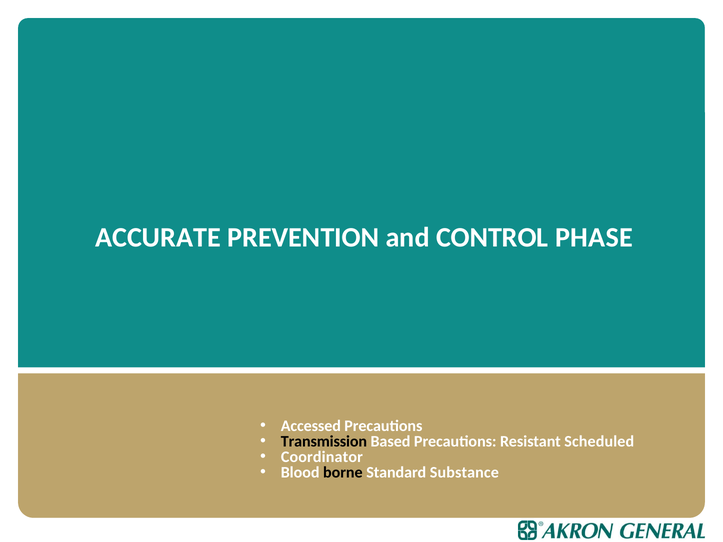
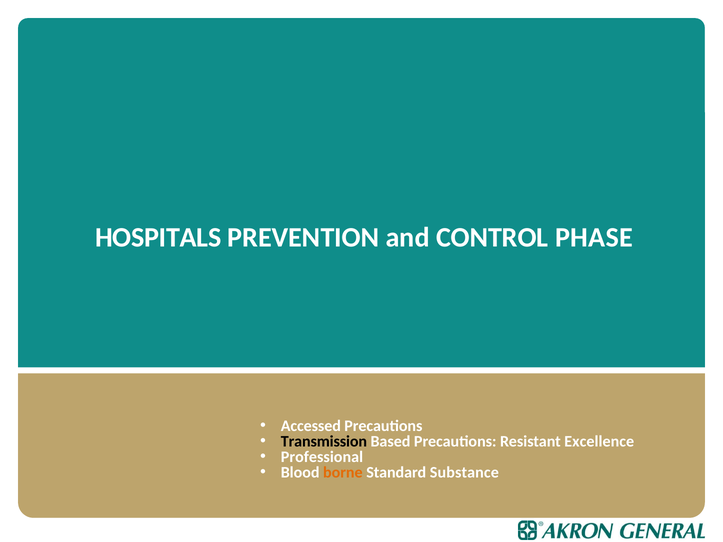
ACCURATE: ACCURATE -> HOSPITALS
Scheduled: Scheduled -> Excellence
Coordinator: Coordinator -> Professional
borne colour: black -> orange
